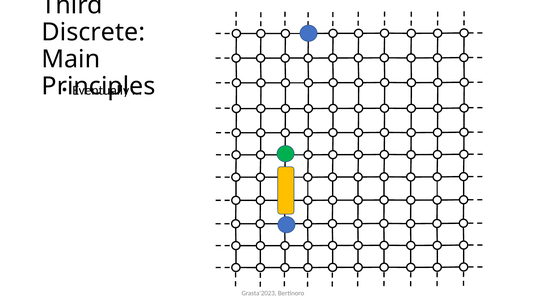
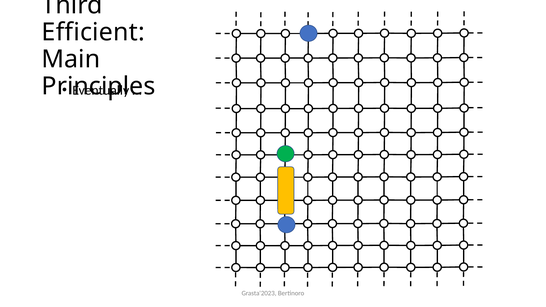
Discrete: Discrete -> Efficient
